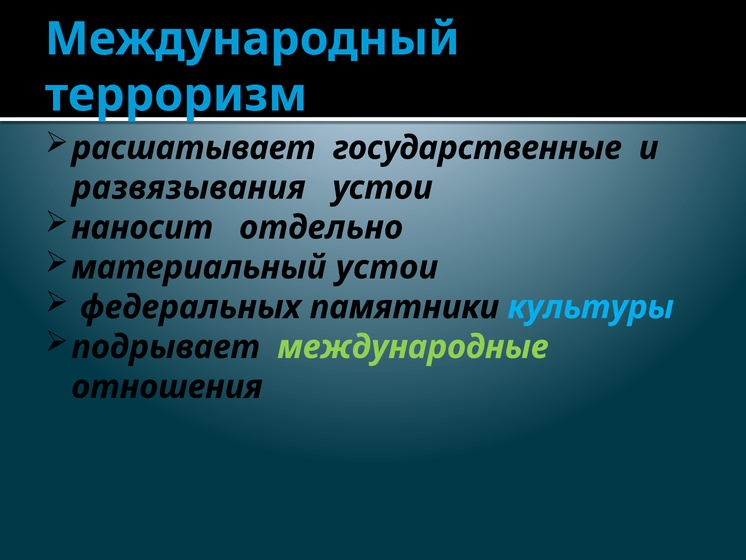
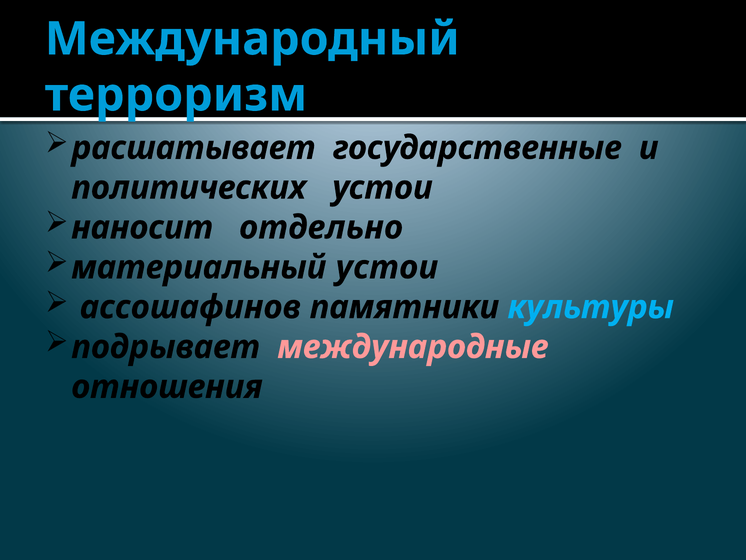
развязывания: развязывания -> политических
федеральных: федеральных -> ассошафинов
международные colour: light green -> pink
